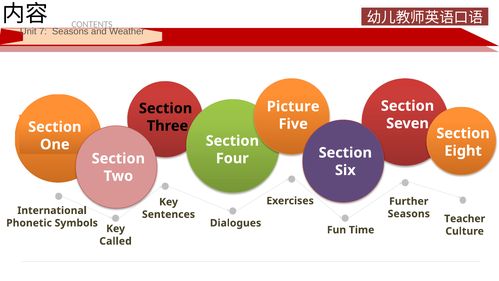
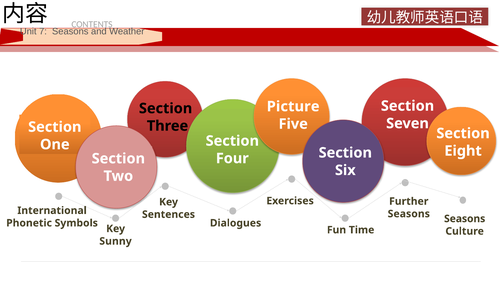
Teacher at (465, 218): Teacher -> Seasons
Called: Called -> Sunny
